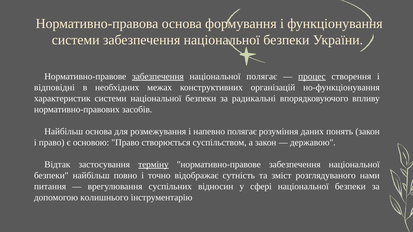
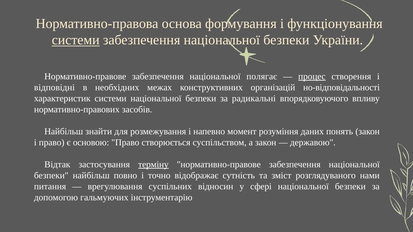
системи at (76, 40) underline: none -> present
забезпечення at (158, 77) underline: present -> none
но-функціонування: но-функціонування -> но-відповідальності
Найбільш основа: основа -> знайти
напевно полягає: полягає -> момент
колишнього: колишнього -> гальмуючих
